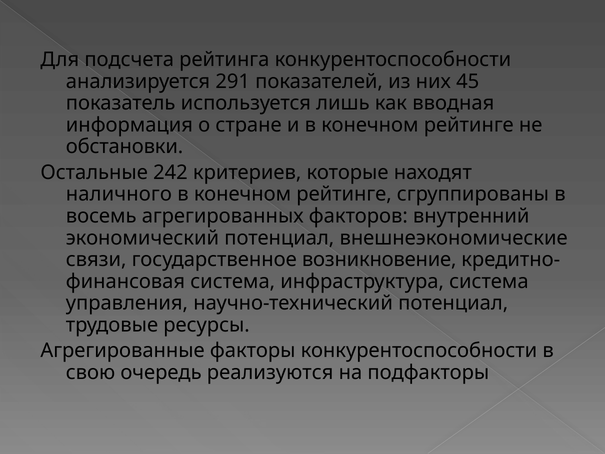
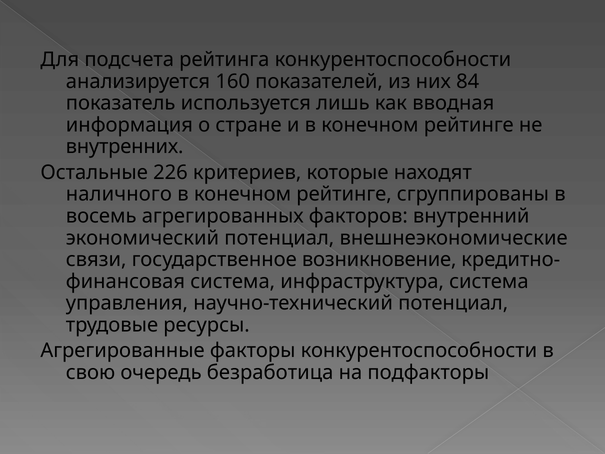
291: 291 -> 160
45: 45 -> 84
обстановки: обстановки -> внутренних
242: 242 -> 226
реализуются: реализуются -> безработица
